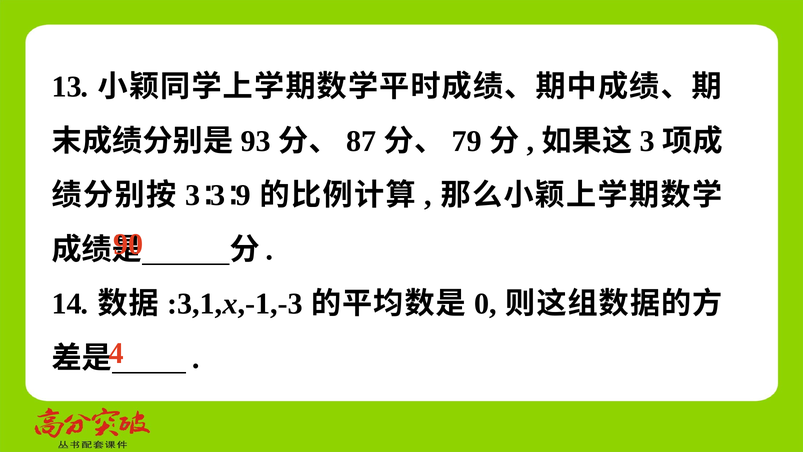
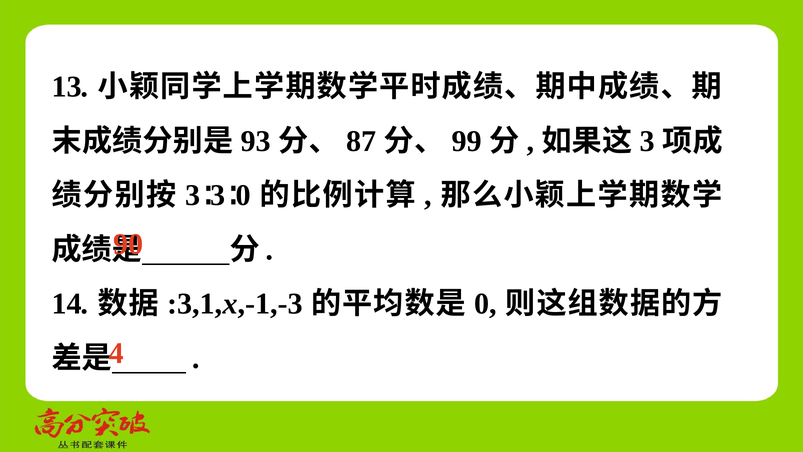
79: 79 -> 99
9 at (243, 195): 9 -> 0
